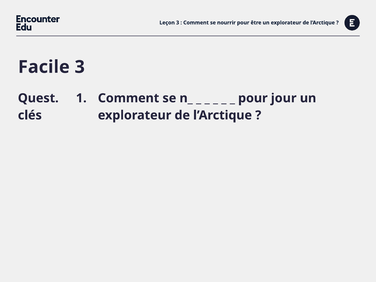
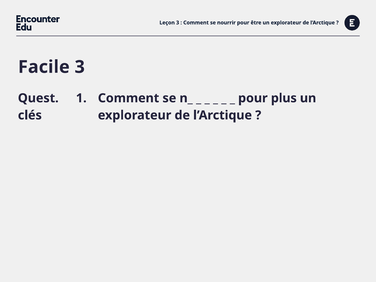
jour: jour -> plus
